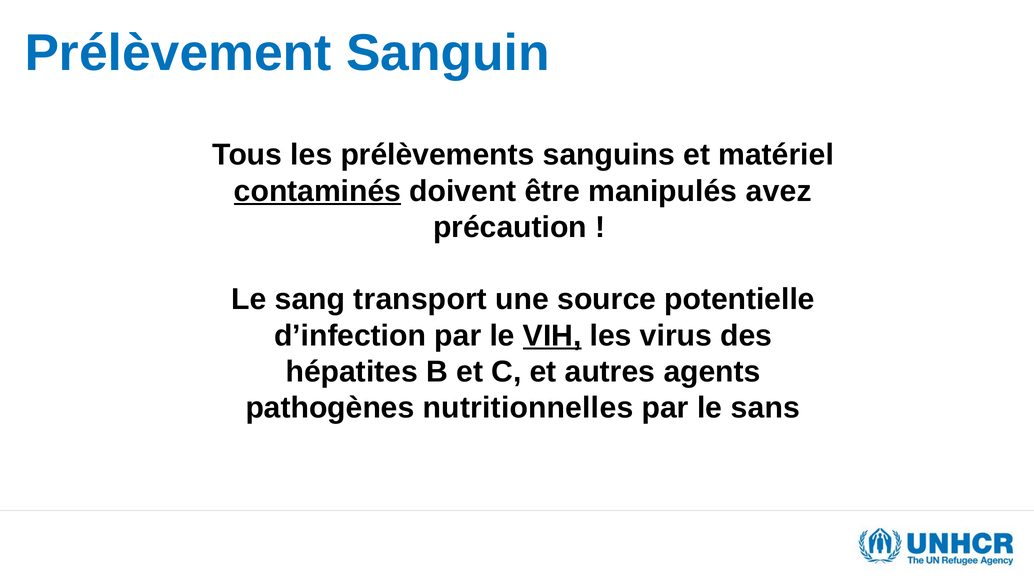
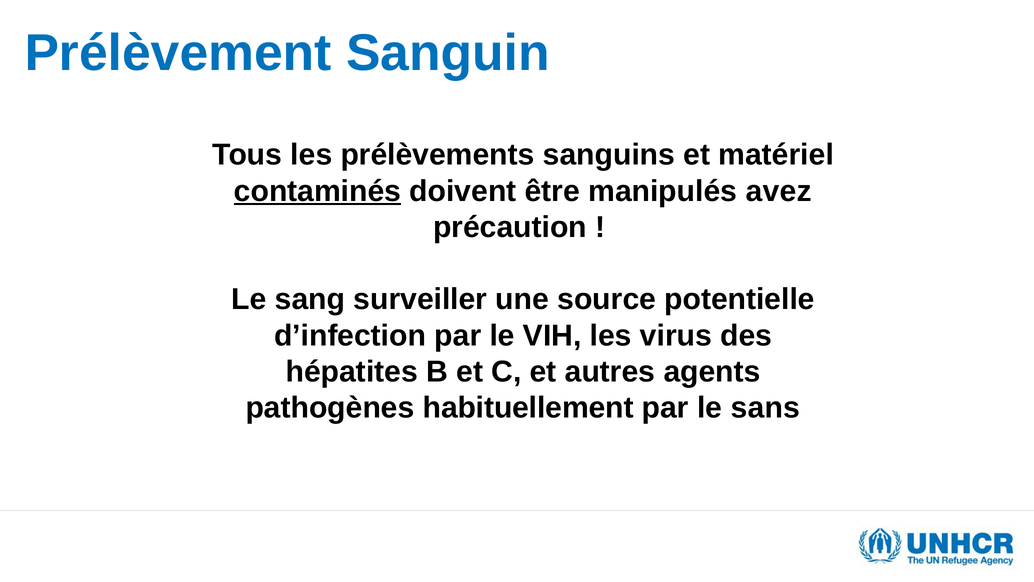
transport: transport -> surveiller
VIH underline: present -> none
nutritionnelles: nutritionnelles -> habituellement
